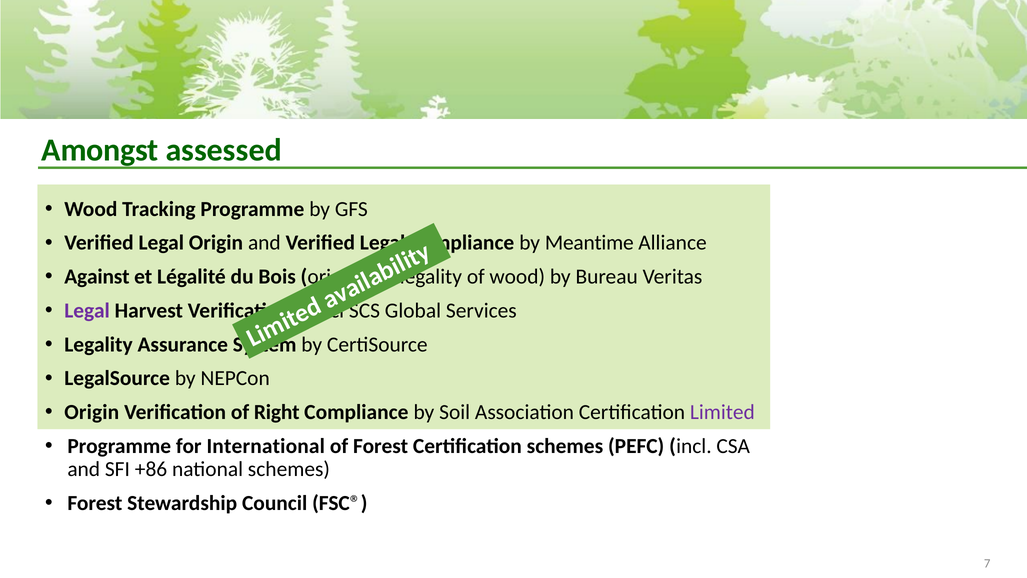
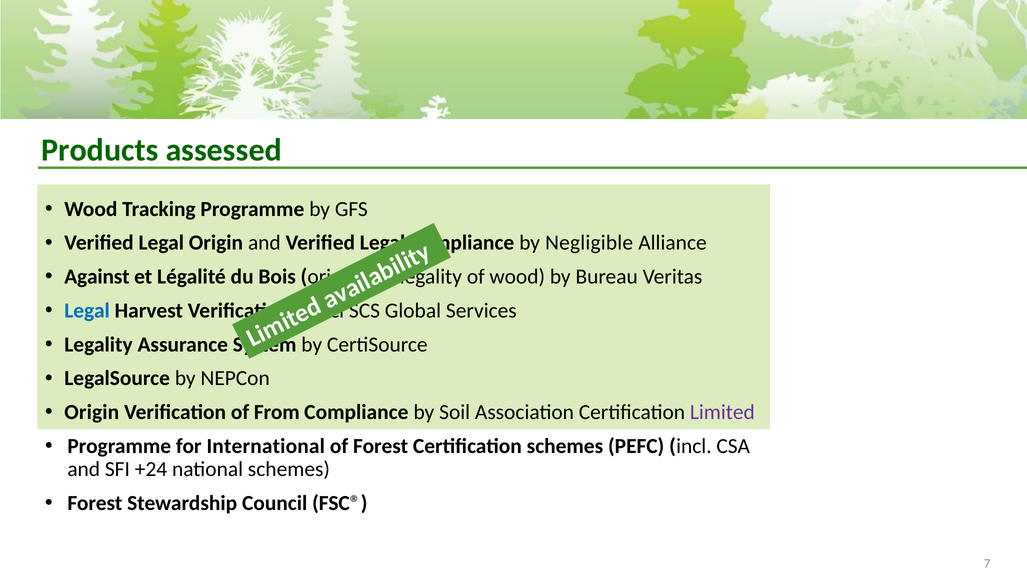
Amongst: Amongst -> Products
Meantime: Meantime -> Negligible
Legal at (87, 310) colour: purple -> blue
Right: Right -> From
+86: +86 -> +24
